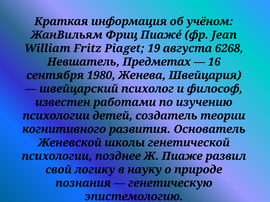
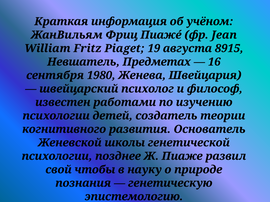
6268: 6268 -> 8915
логику: логику -> чтобы
